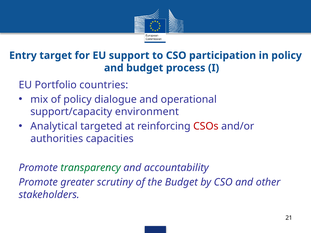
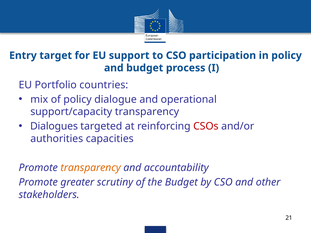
support/capacity environment: environment -> transparency
Analytical: Analytical -> Dialogues
transparency at (91, 168) colour: green -> orange
